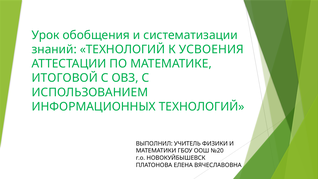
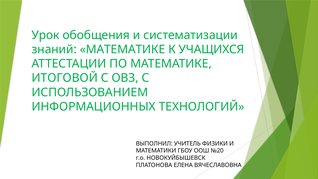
знаний ТЕХНОЛОГИЙ: ТЕХНОЛОГИЙ -> МАТЕМАТИКЕ
УСВОЕНИЯ: УСВОЕНИЯ -> УЧАЩИХСЯ
